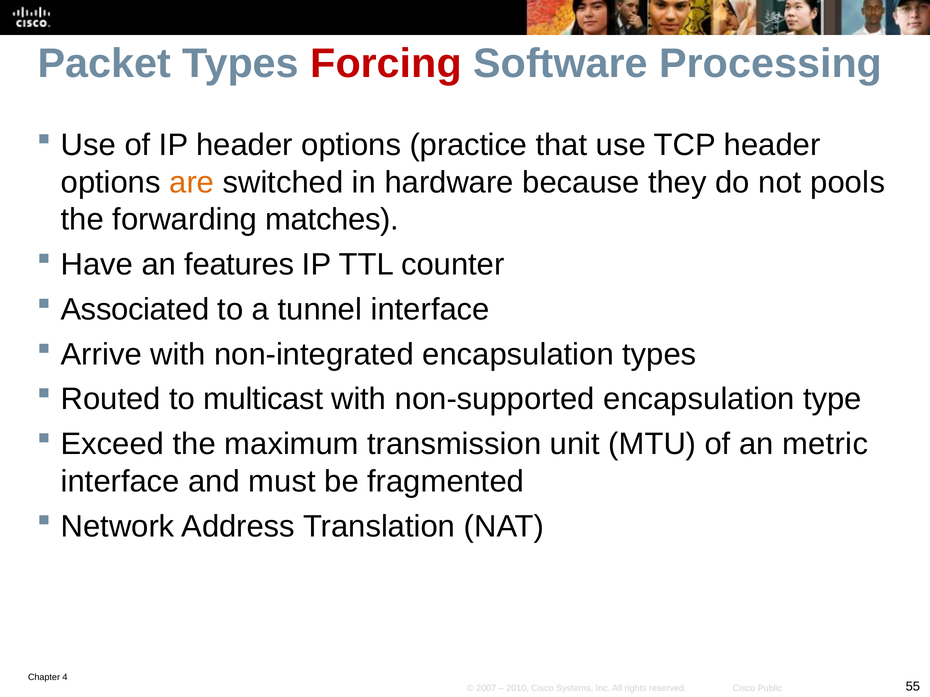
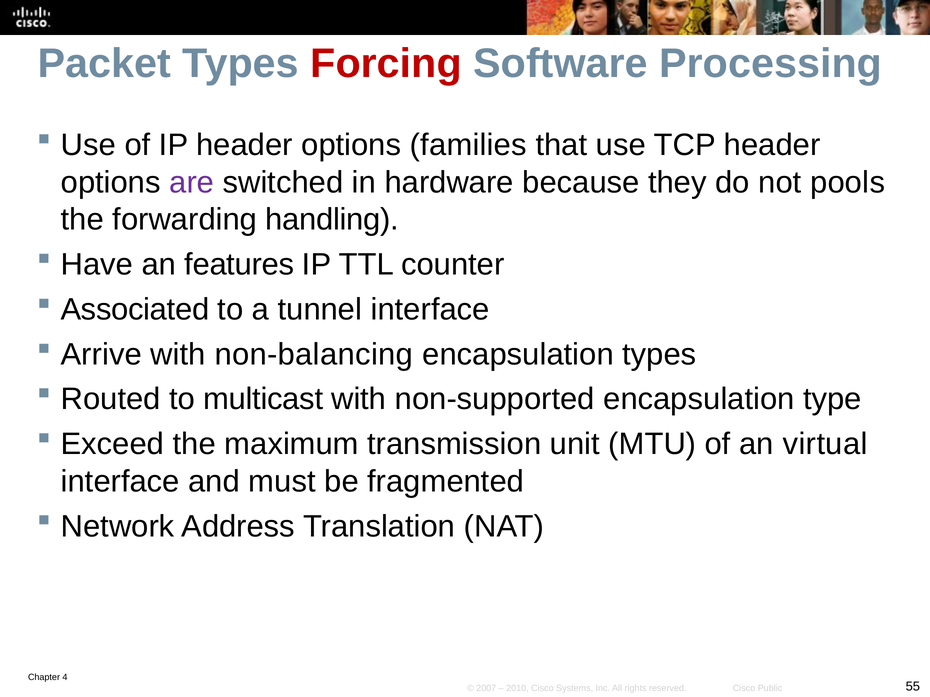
practice: practice -> families
are colour: orange -> purple
matches: matches -> handling
non-integrated: non-integrated -> non-balancing
metric: metric -> virtual
